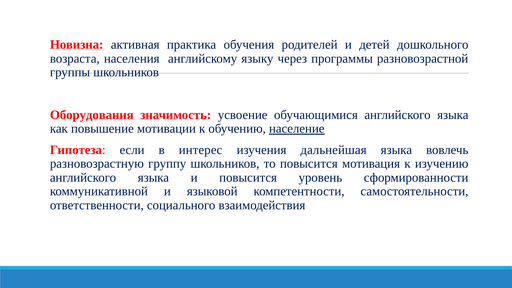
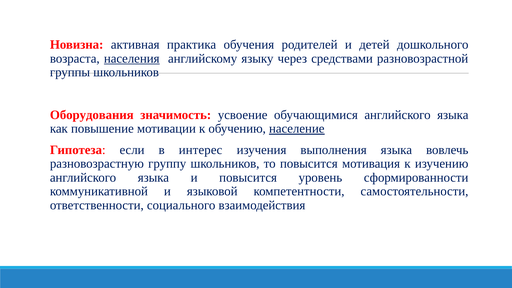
населения underline: none -> present
программы: программы -> средствами
дальнейшая: дальнейшая -> выполнения
